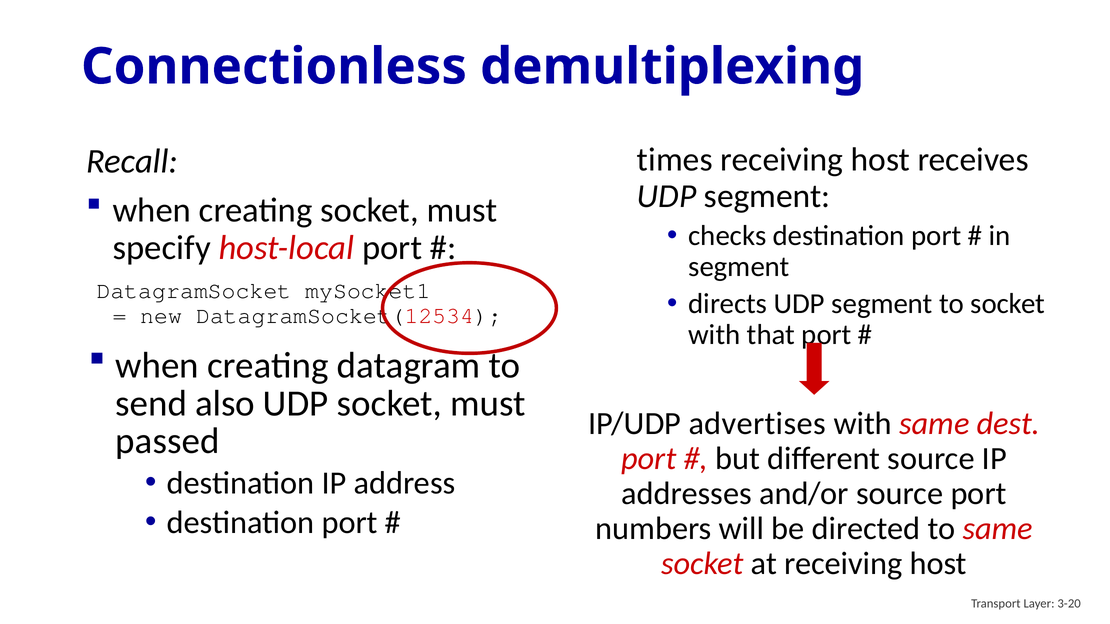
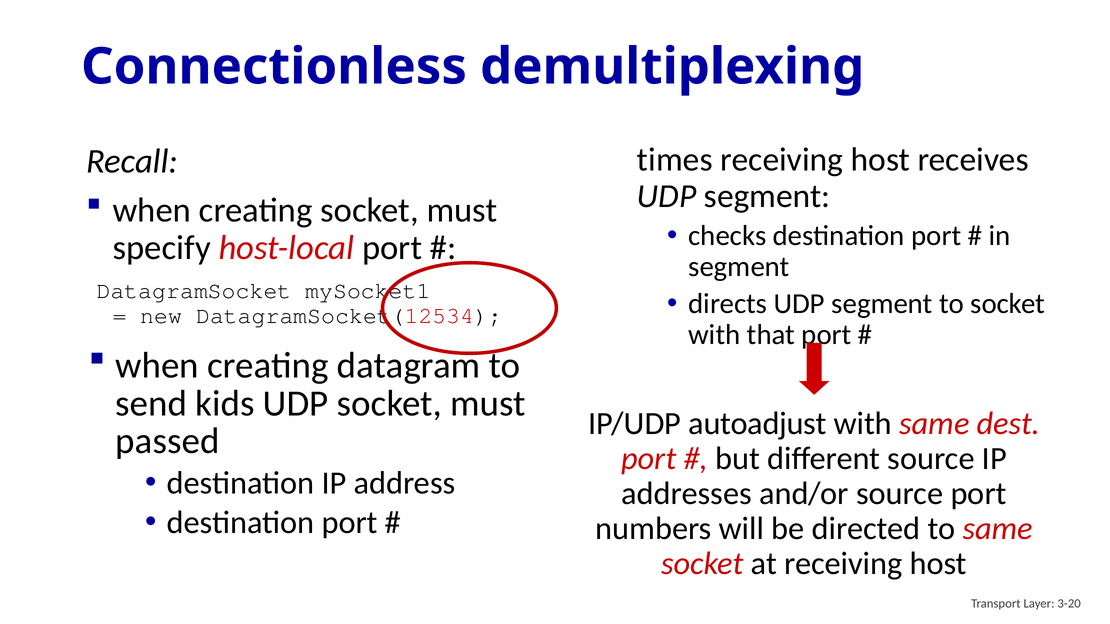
also: also -> kids
advertises: advertises -> autoadjust
